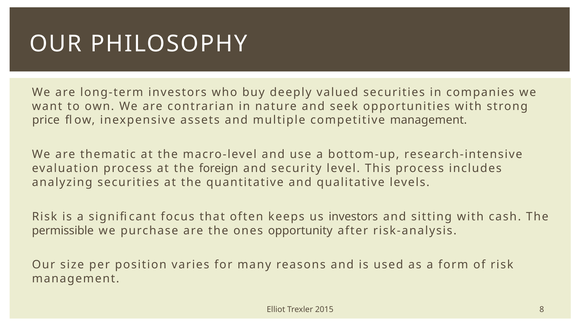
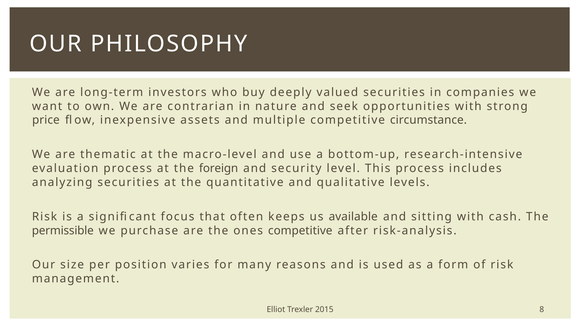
competitive management: management -> circumstance
us investors: investors -> available
ones opportunity: opportunity -> competitive
